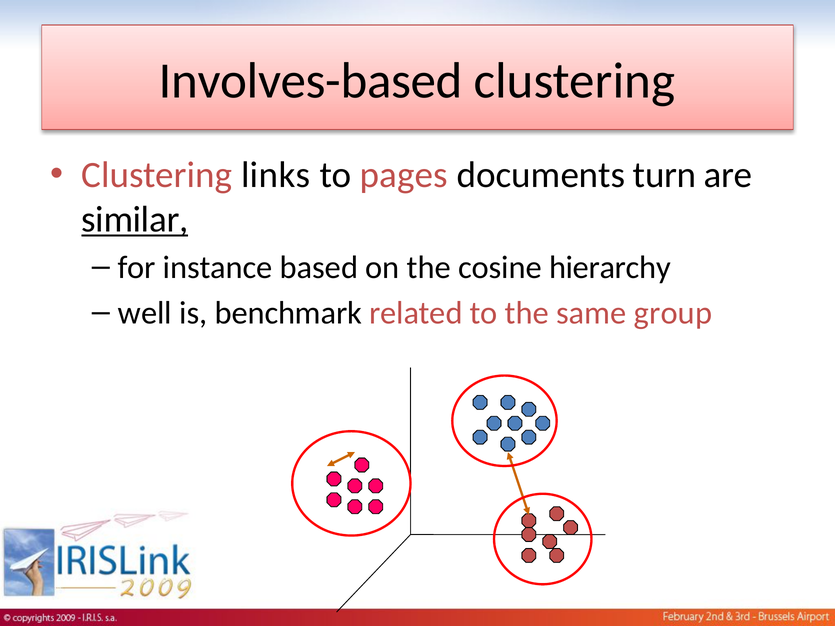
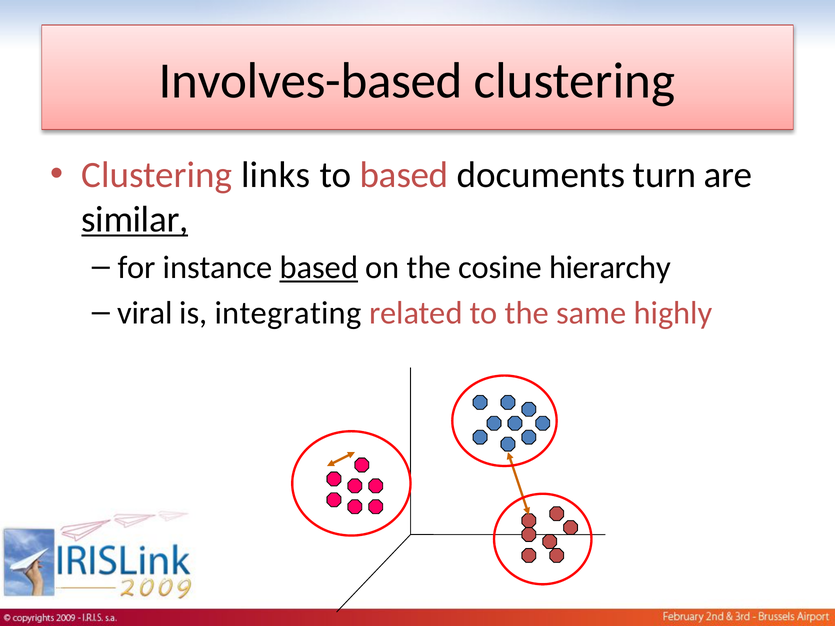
to pages: pages -> based
based at (319, 268) underline: none -> present
well: well -> viral
benchmark: benchmark -> integrating
group: group -> highly
